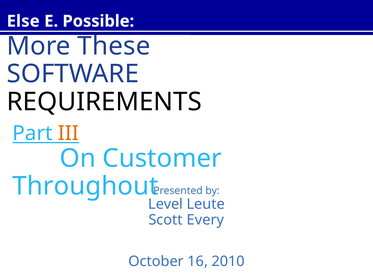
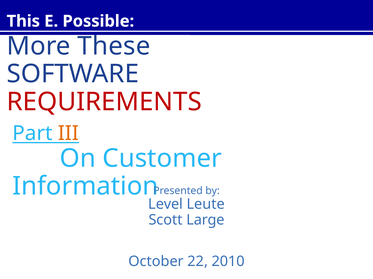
Else: Else -> This
REQUIREMENTS colour: black -> red
Throughout: Throughout -> Information
Every: Every -> Large
16: 16 -> 22
